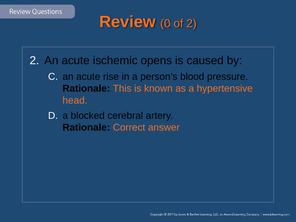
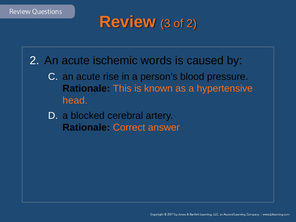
0: 0 -> 3
opens: opens -> words
